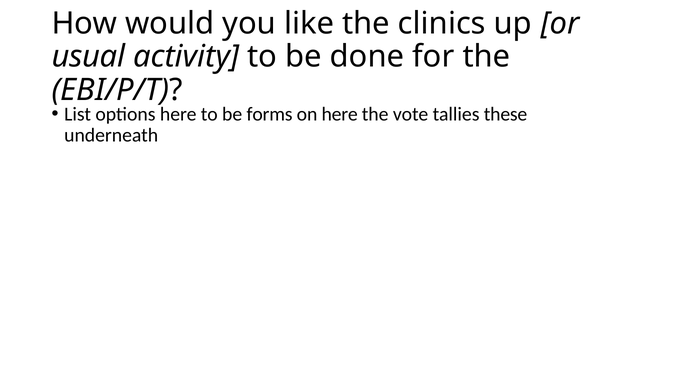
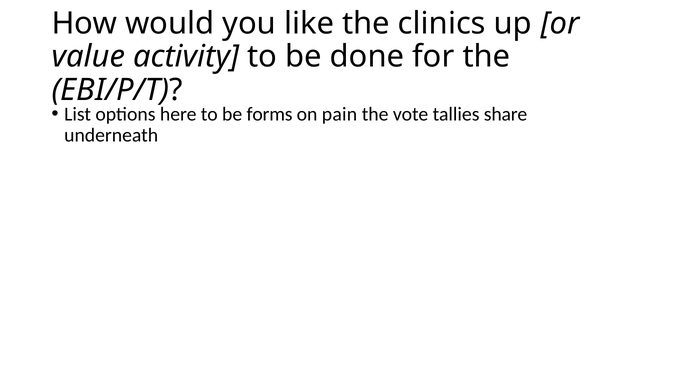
usual: usual -> value
on here: here -> pain
these: these -> share
